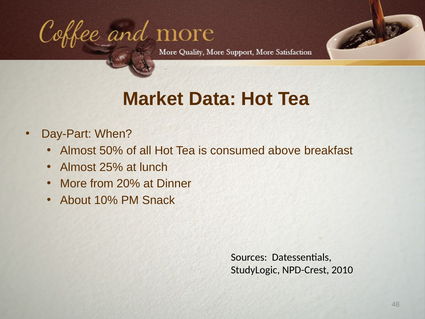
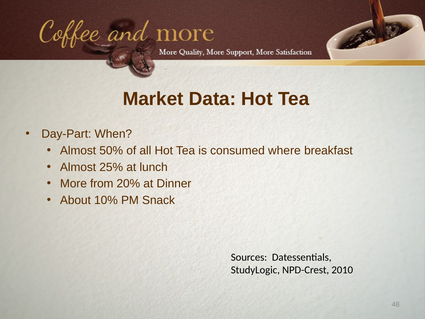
above: above -> where
